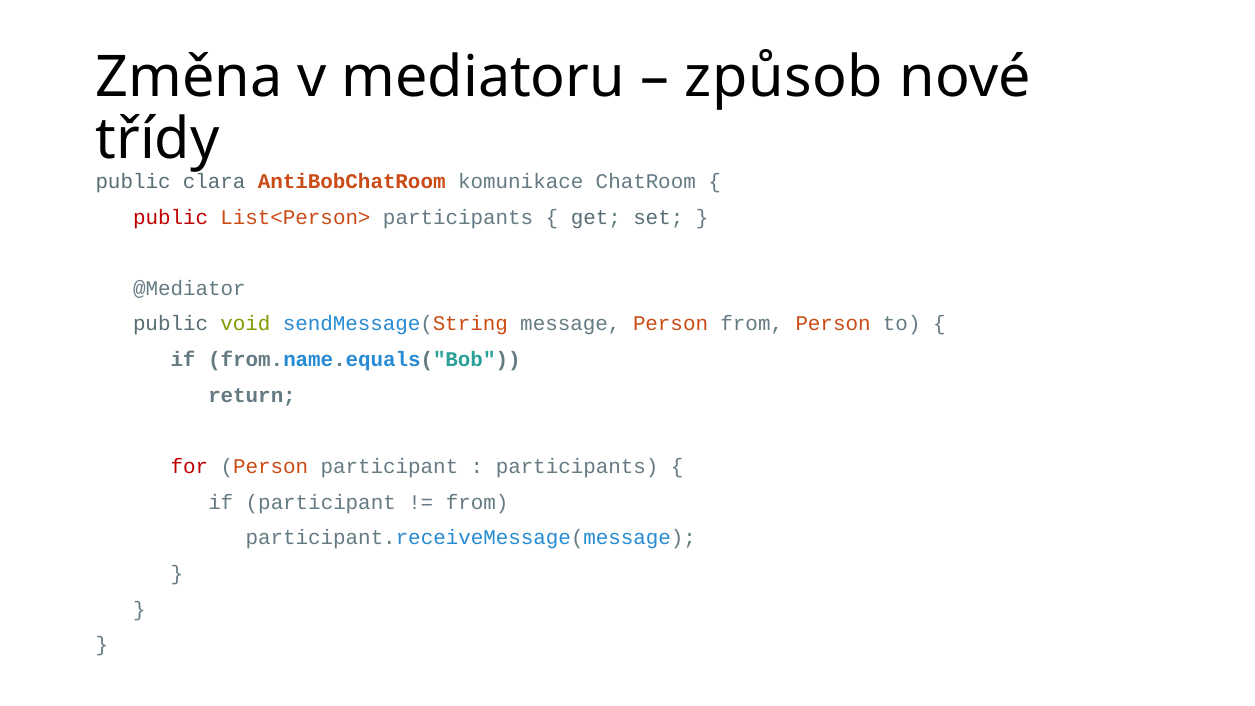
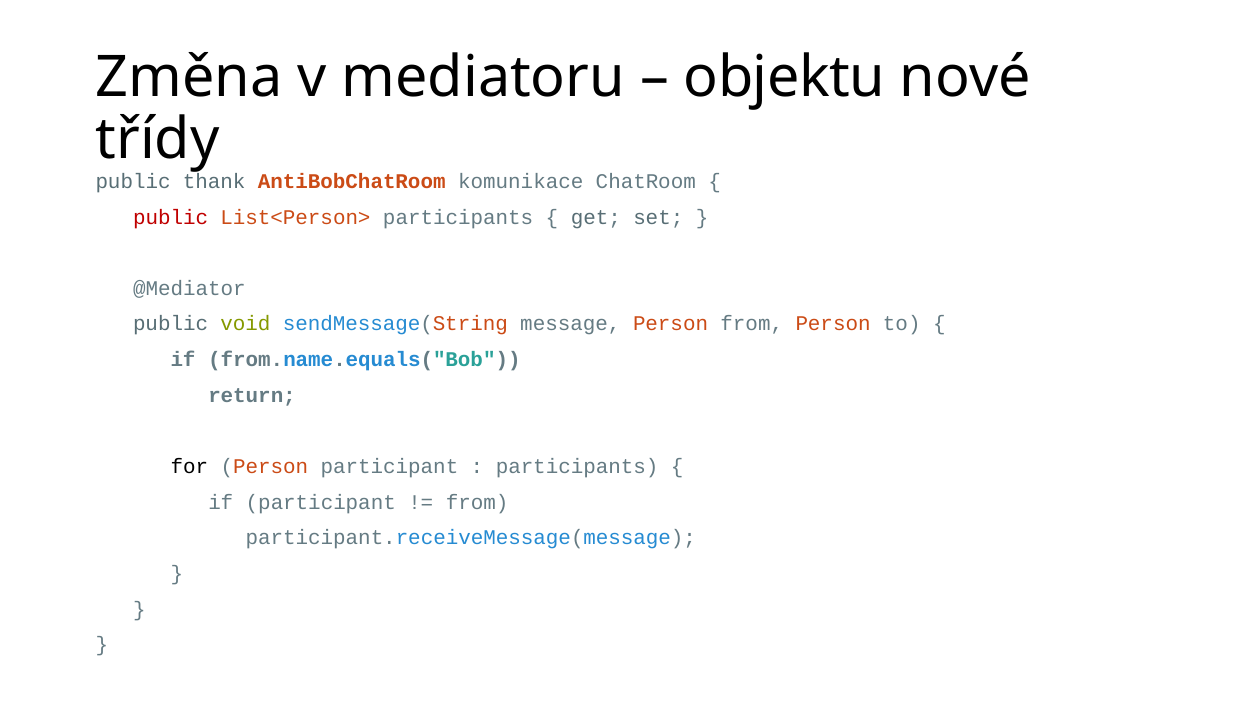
způsob: způsob -> objektu
clara: clara -> thank
for colour: red -> black
